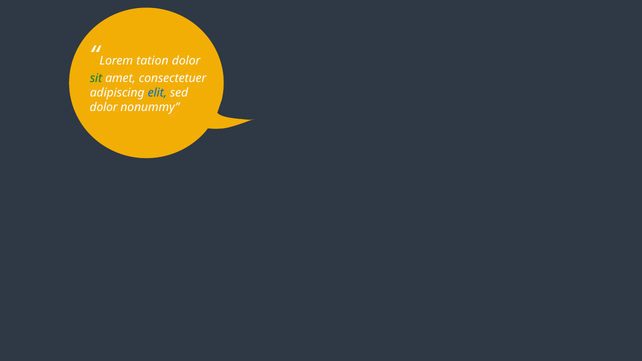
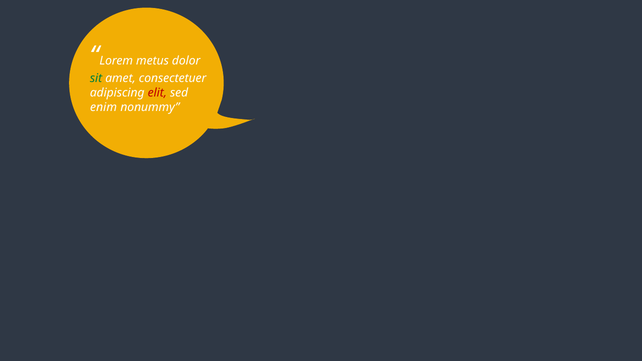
tation: tation -> metus
elit colour: blue -> red
dolor at (104, 107): dolor -> enim
